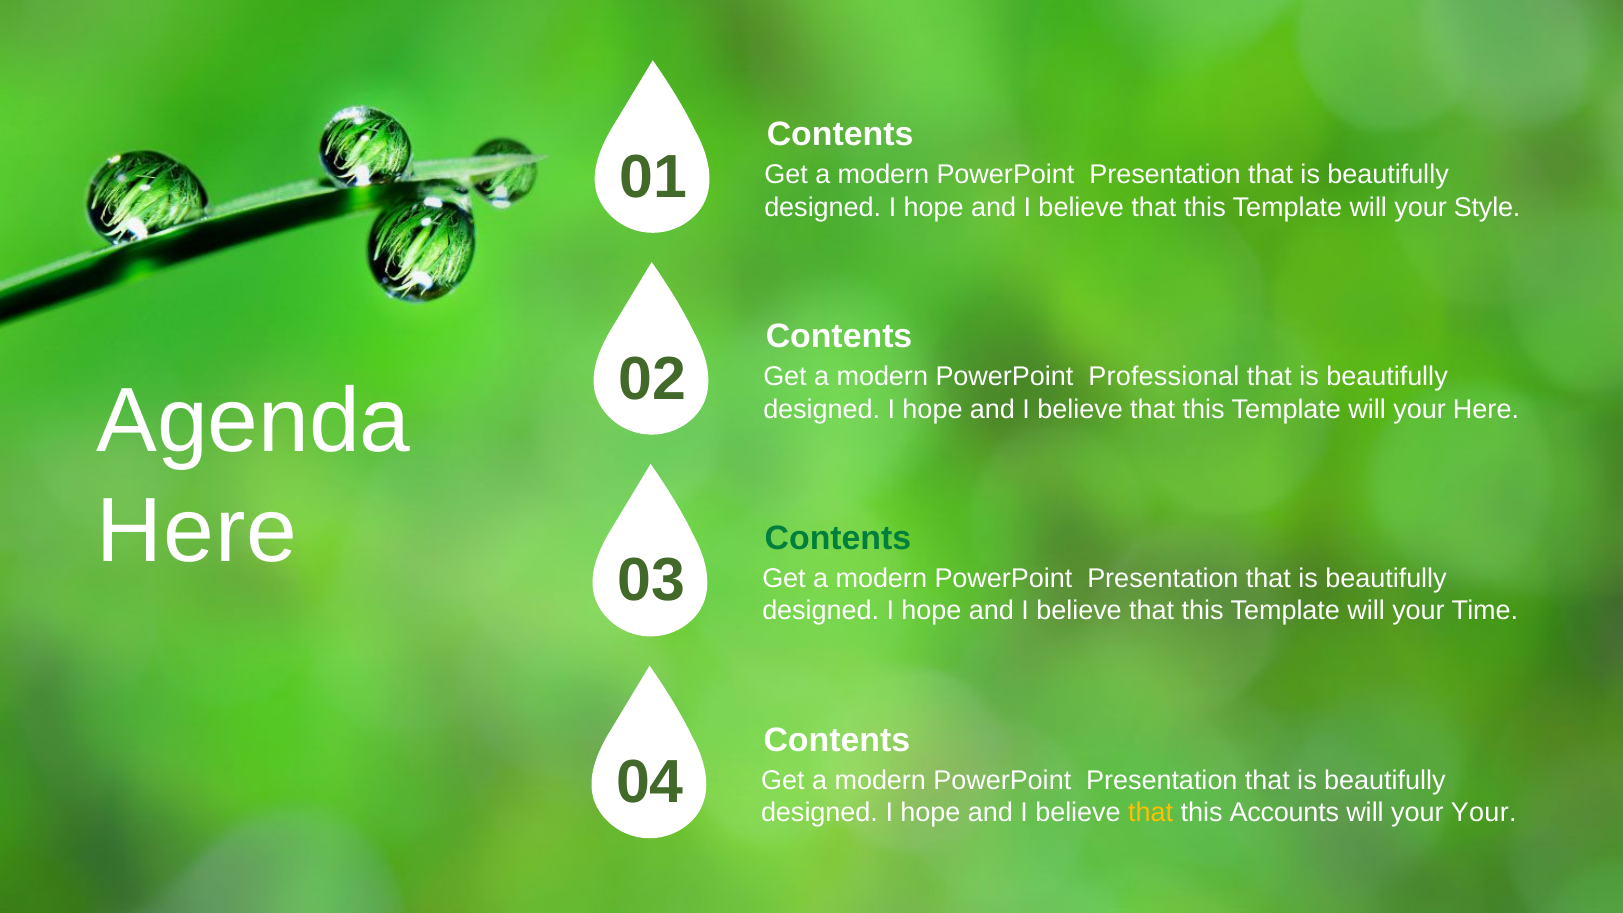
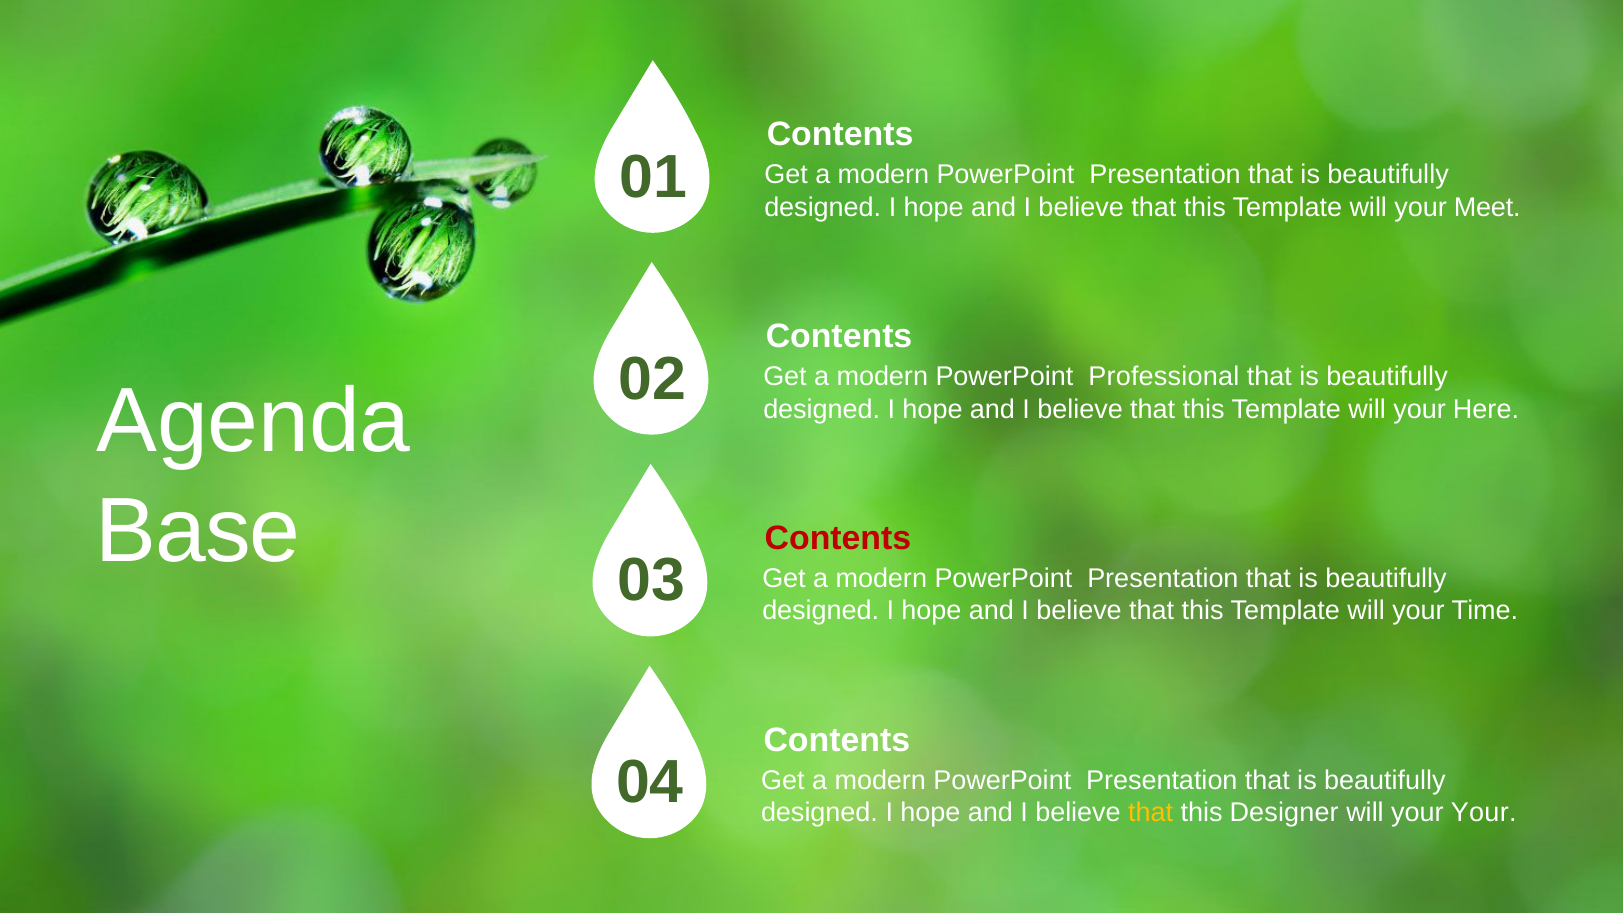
Style: Style -> Meet
Here at (197, 531): Here -> Base
Contents at (838, 538) colour: green -> red
Accounts: Accounts -> Designer
